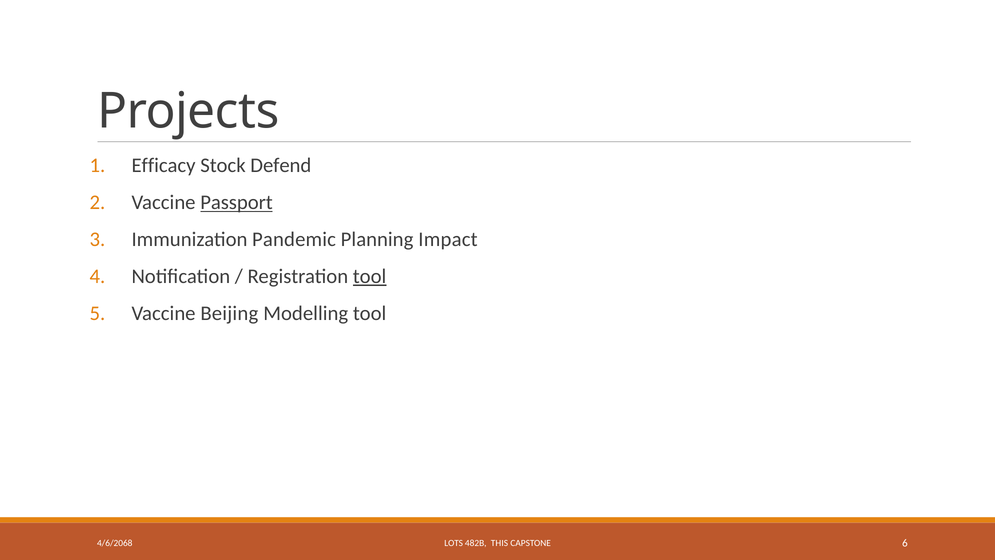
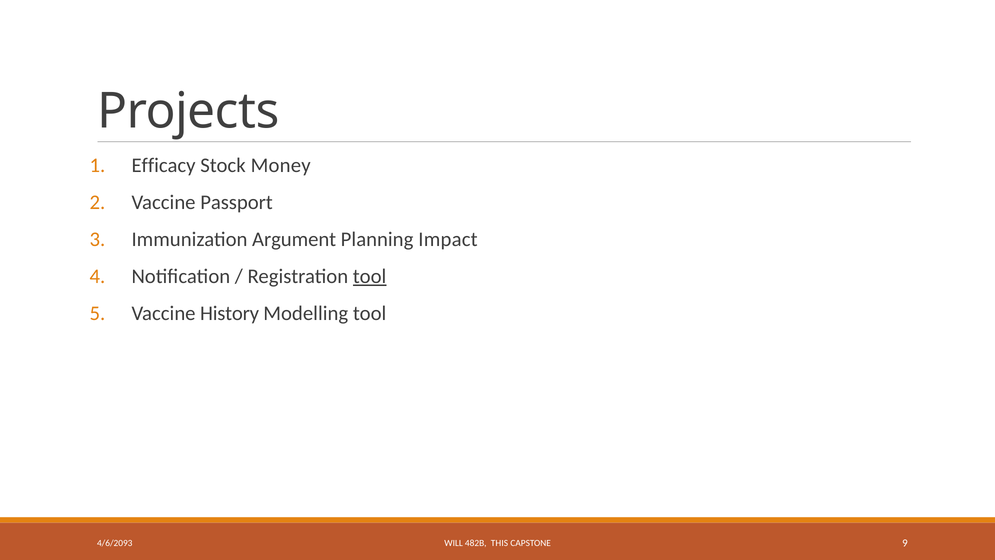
Defend: Defend -> Money
Passport underline: present -> none
Pandemic: Pandemic -> Argument
Beijing: Beijing -> History
4/6/2068: 4/6/2068 -> 4/6/2093
LOTS: LOTS -> WILL
6: 6 -> 9
